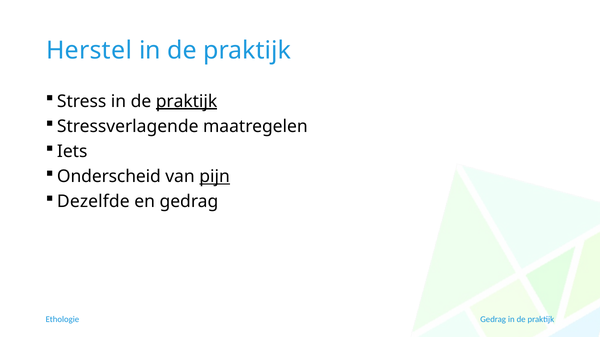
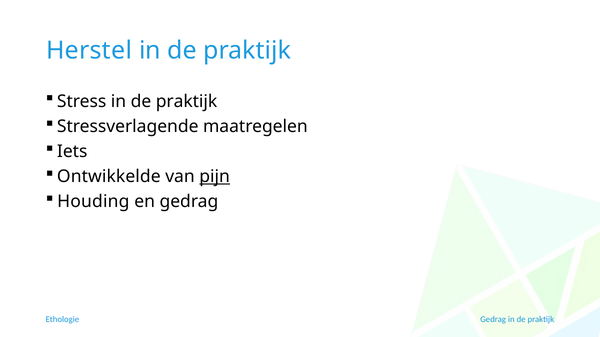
praktijk at (187, 101) underline: present -> none
Onderscheid: Onderscheid -> Ontwikkelde
Dezelfde: Dezelfde -> Houding
